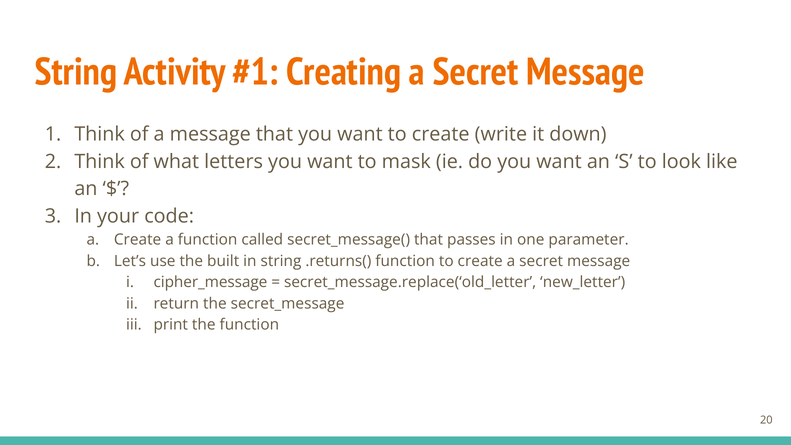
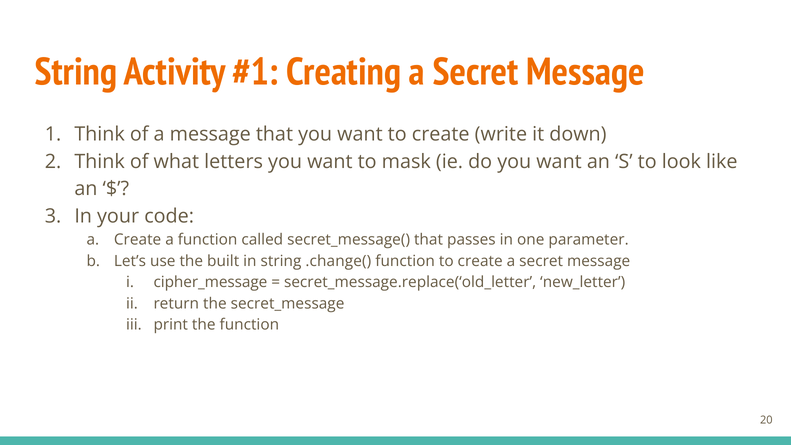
.returns(: .returns( -> .change(
